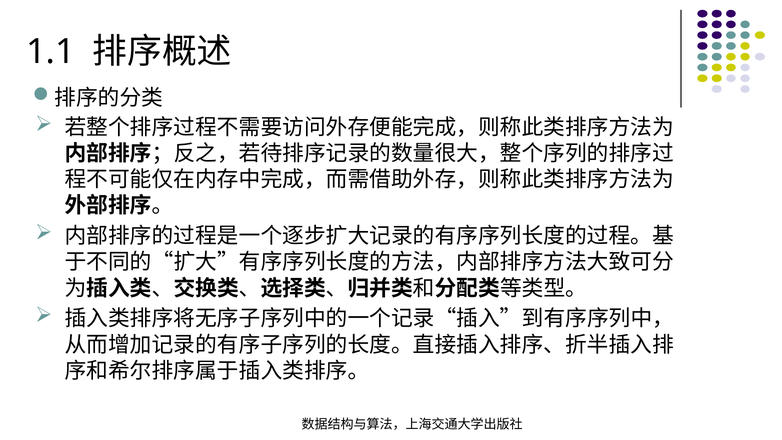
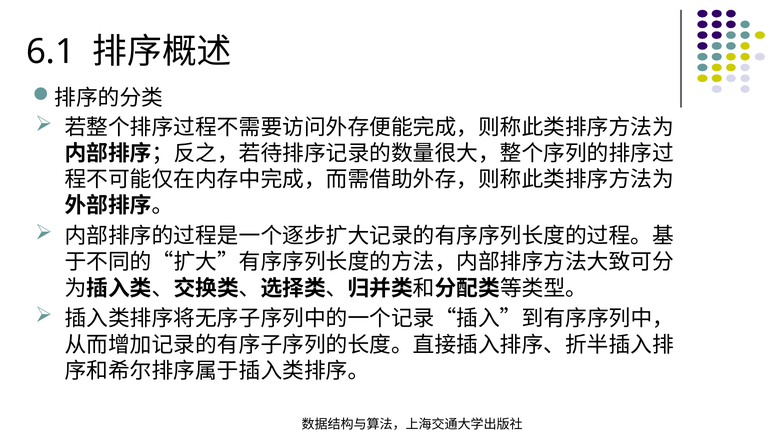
1.1: 1.1 -> 6.1
